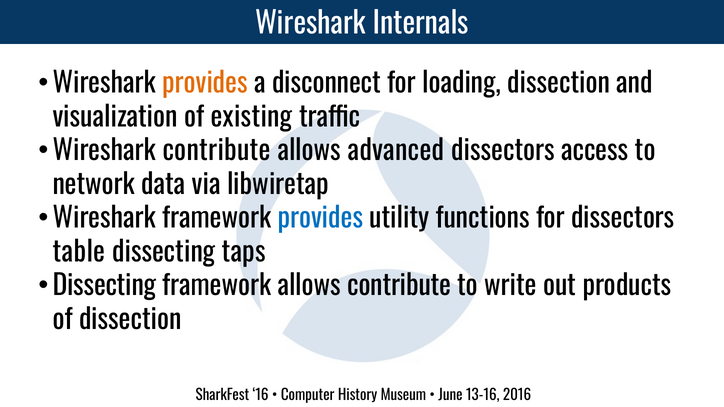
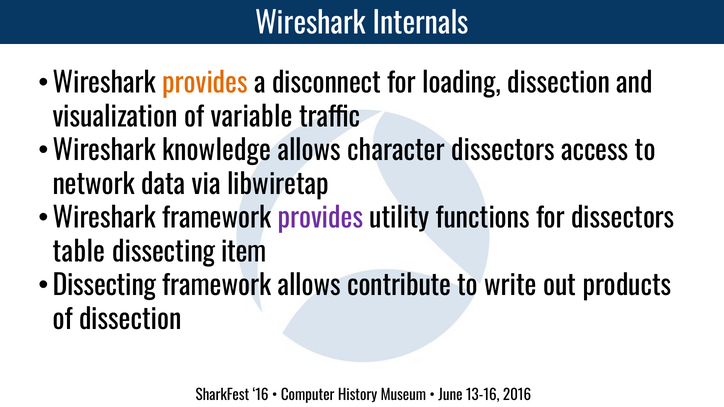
existing: existing -> variable
Wireshark contribute: contribute -> knowledge
advanced: advanced -> character
provides at (320, 219) colour: blue -> purple
taps: taps -> item
